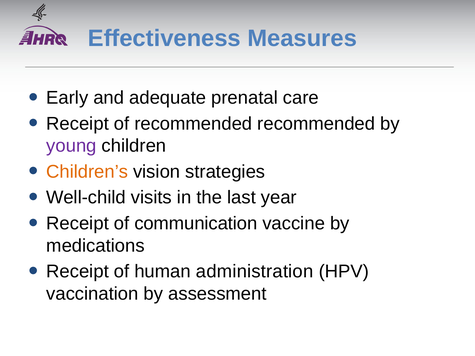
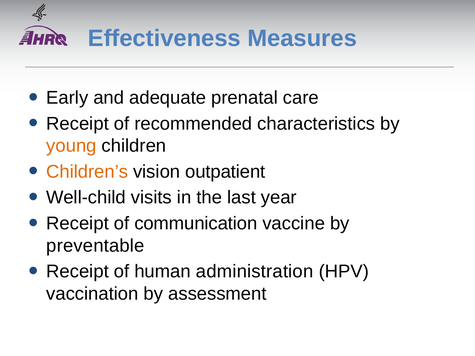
recommended recommended: recommended -> characteristics
young colour: purple -> orange
strategies: strategies -> outpatient
medications: medications -> preventable
